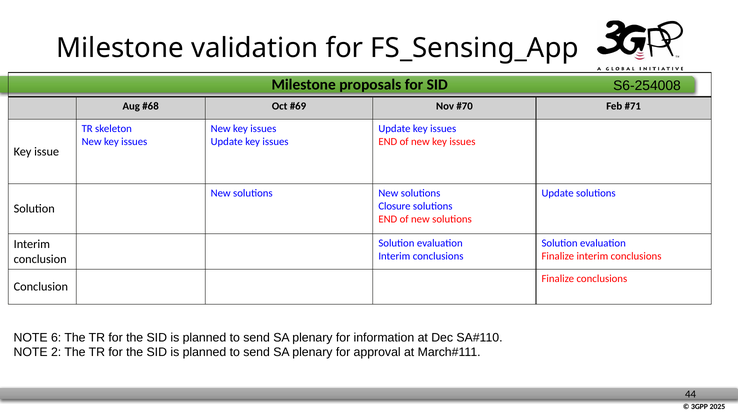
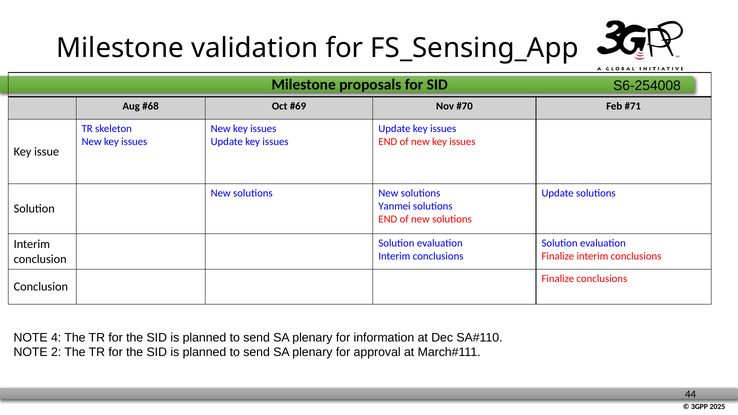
Closure: Closure -> Yanmei
6: 6 -> 4
